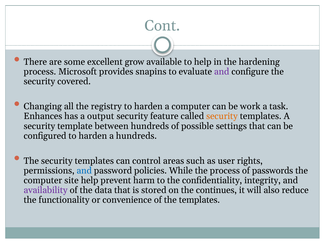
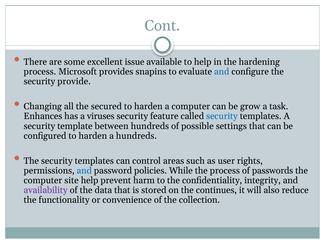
grow: grow -> issue
and at (222, 72) colour: purple -> blue
covered: covered -> provide
registry: registry -> secured
work: work -> grow
output: output -> viruses
security at (222, 116) colour: orange -> blue
the templates: templates -> collection
